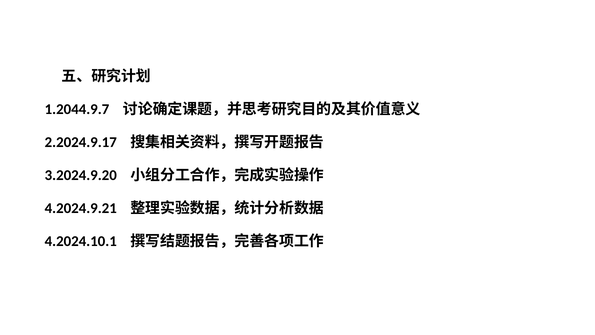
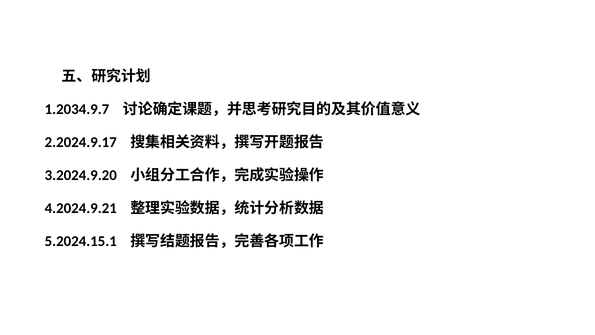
1.2044.9.7: 1.2044.9.7 -> 1.2034.9.7
4.2024.10.1: 4.2024.10.1 -> 5.2024.15.1
